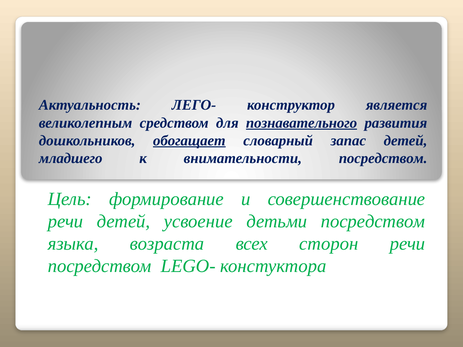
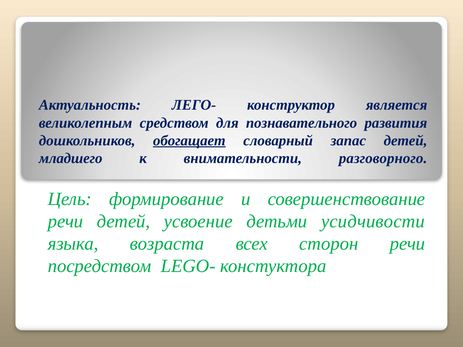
познавательного underline: present -> none
внимательности посредством: посредством -> разговорного
детьми посредством: посредством -> усидчивости
